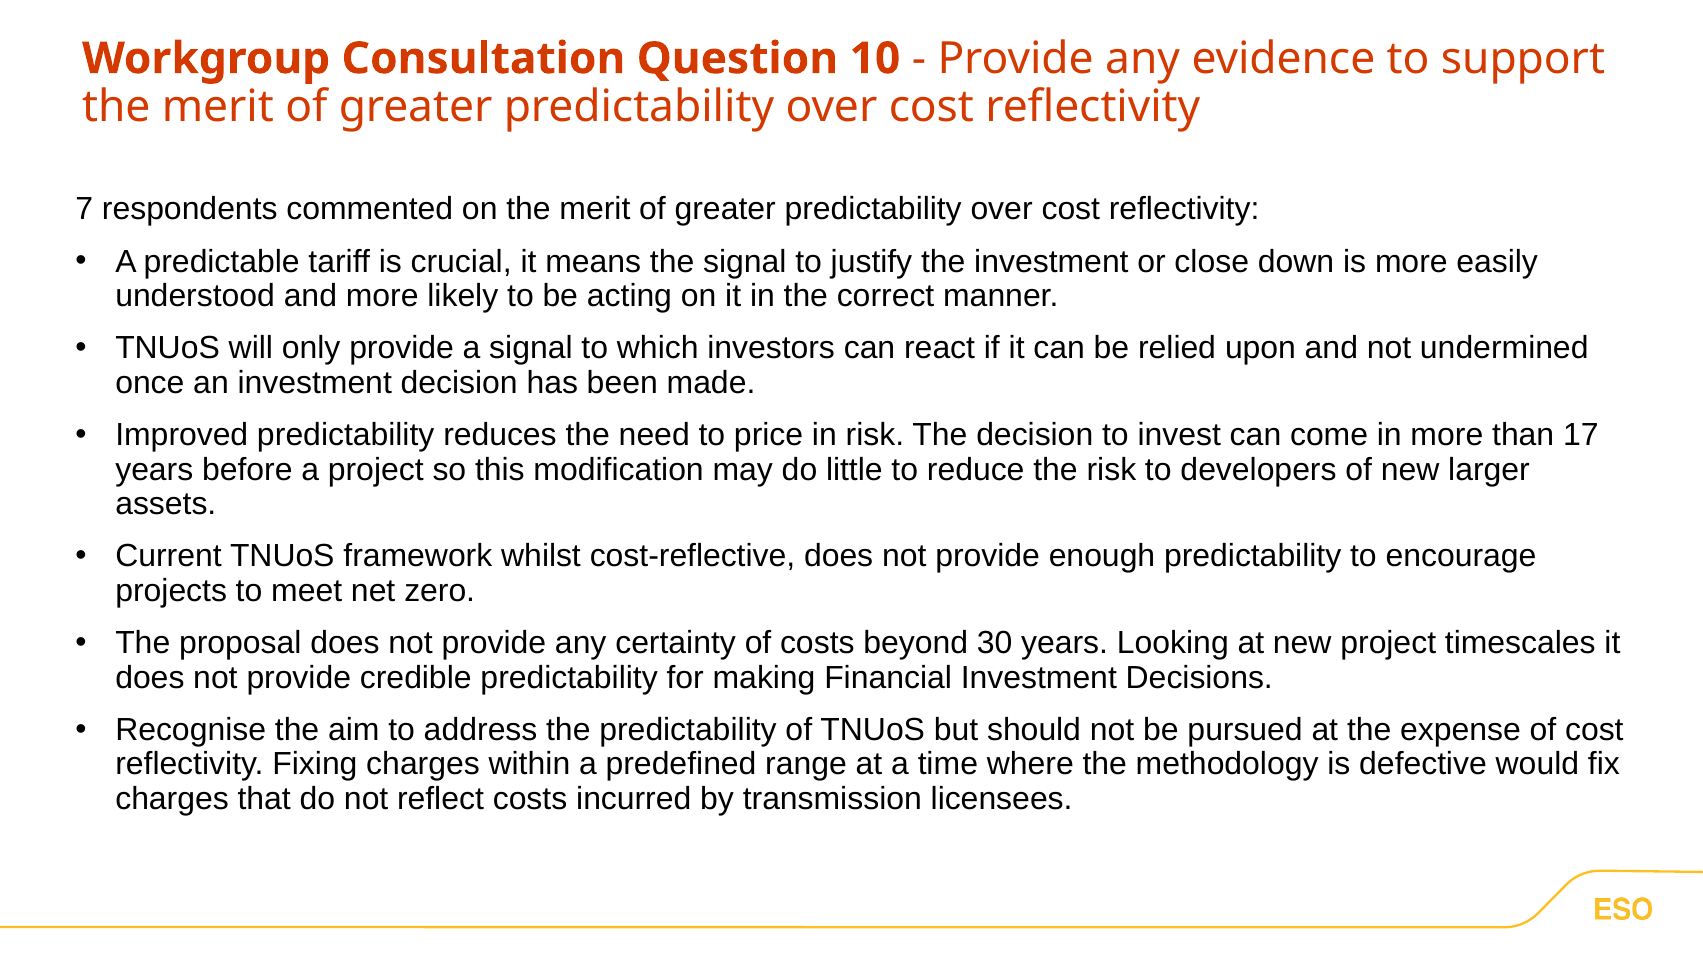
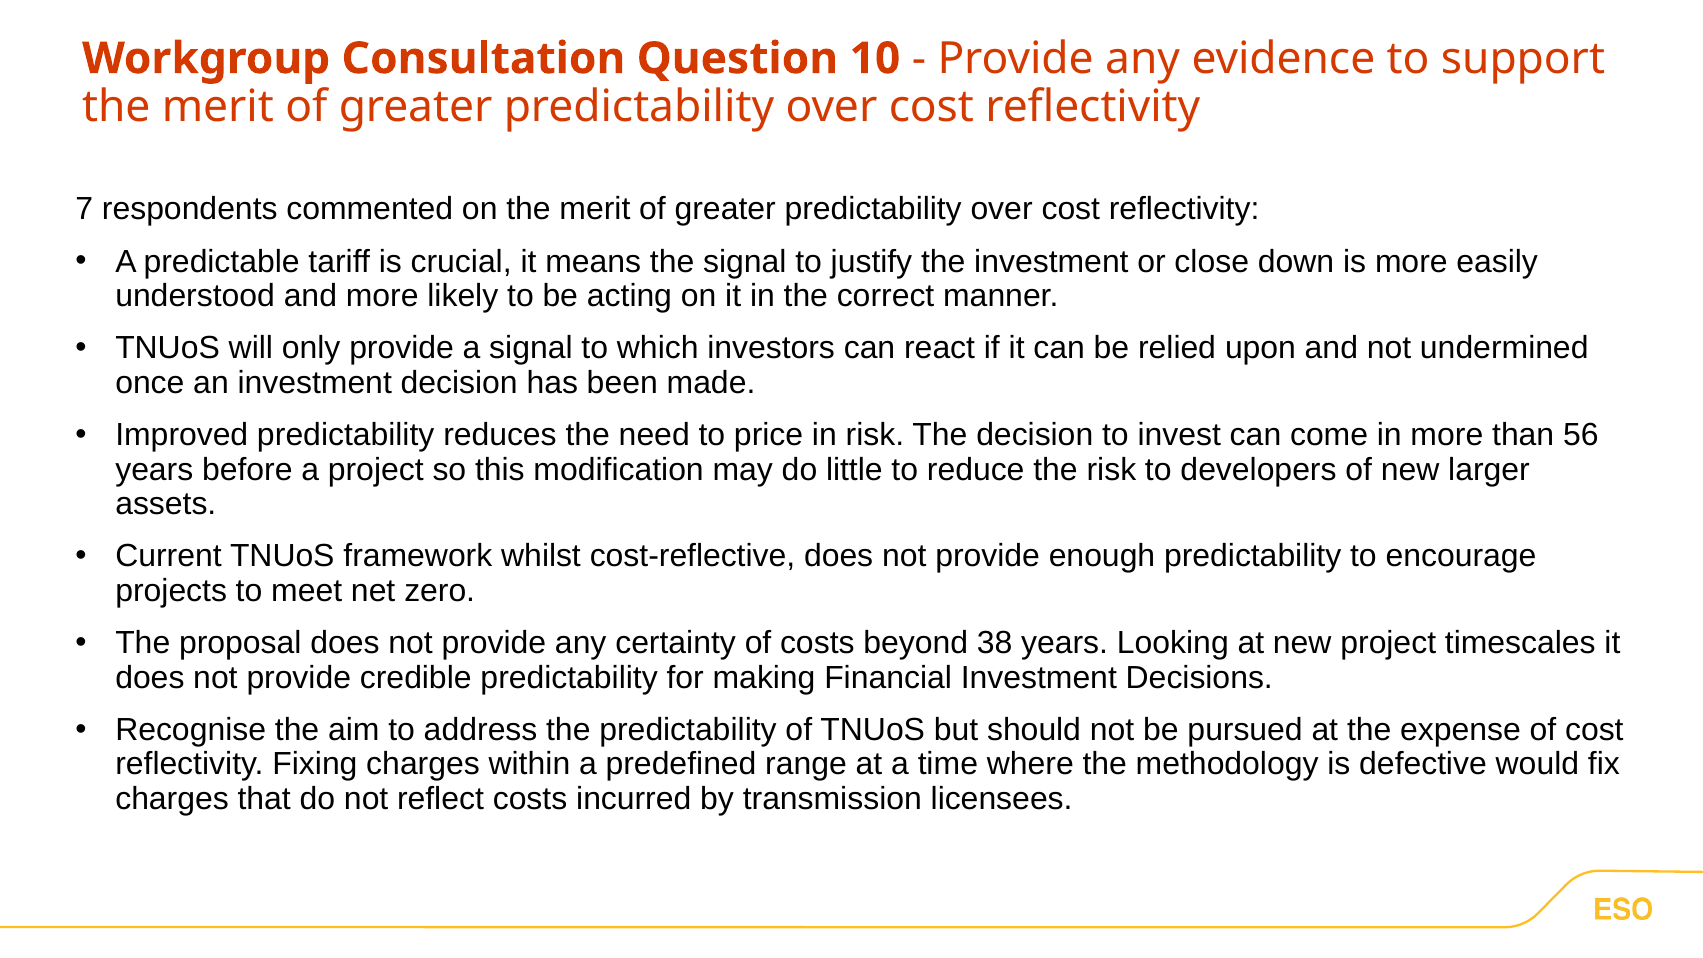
17: 17 -> 56
30: 30 -> 38
